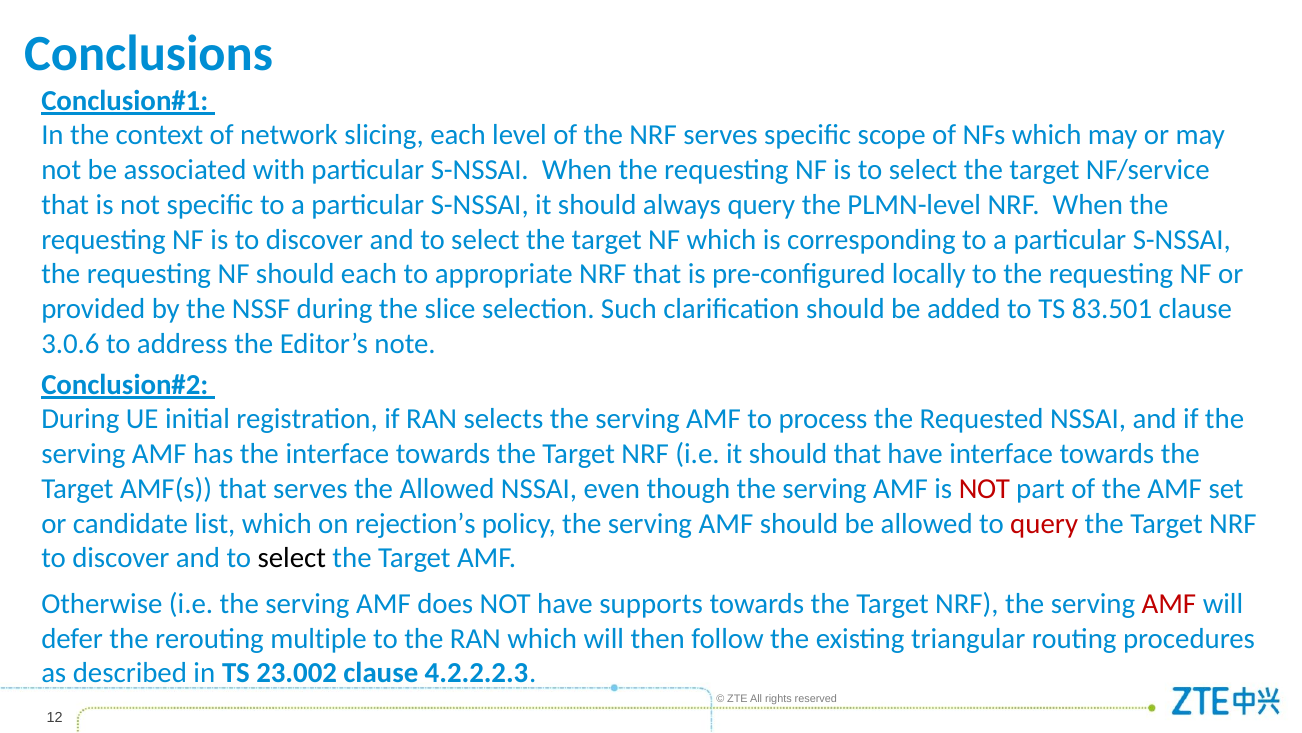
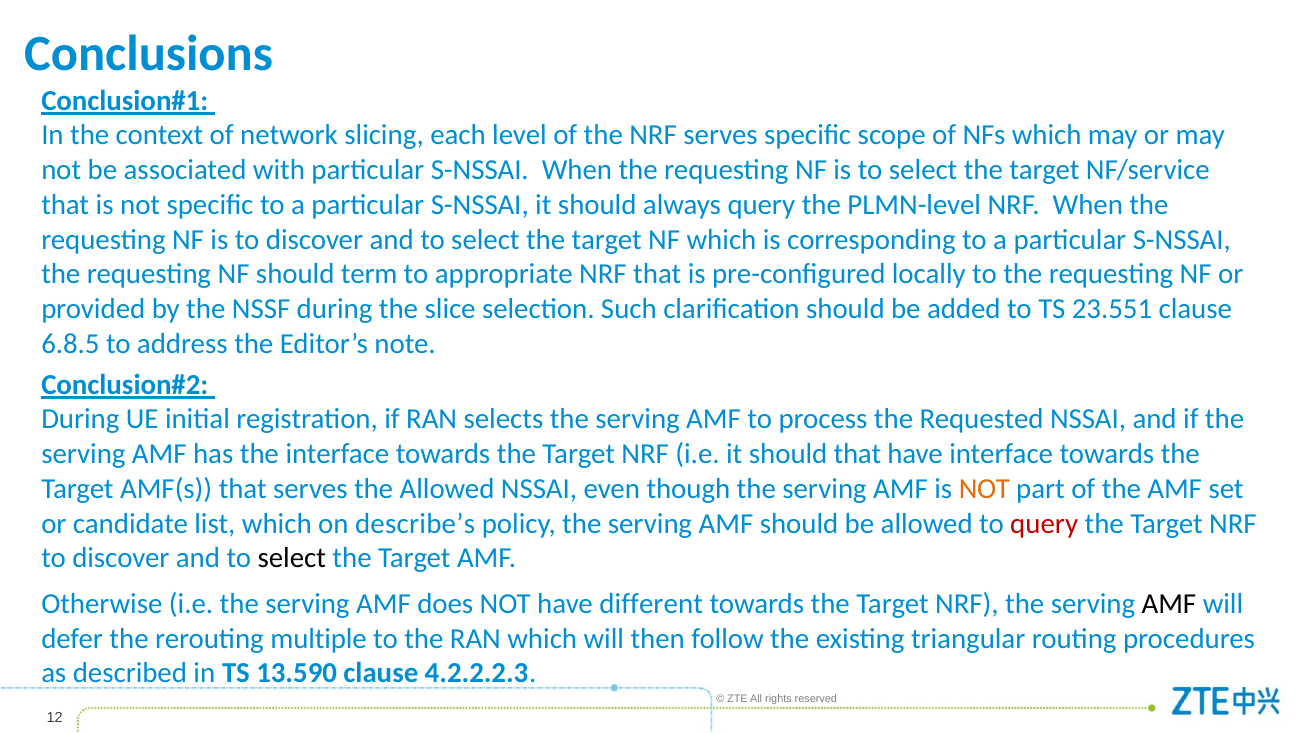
should each: each -> term
83.501: 83.501 -> 23.551
3.0.6: 3.0.6 -> 6.8.5
NOT at (984, 489) colour: red -> orange
rejection’s: rejection’s -> describe’s
supports: supports -> different
AMF at (1169, 603) colour: red -> black
23.002: 23.002 -> 13.590
